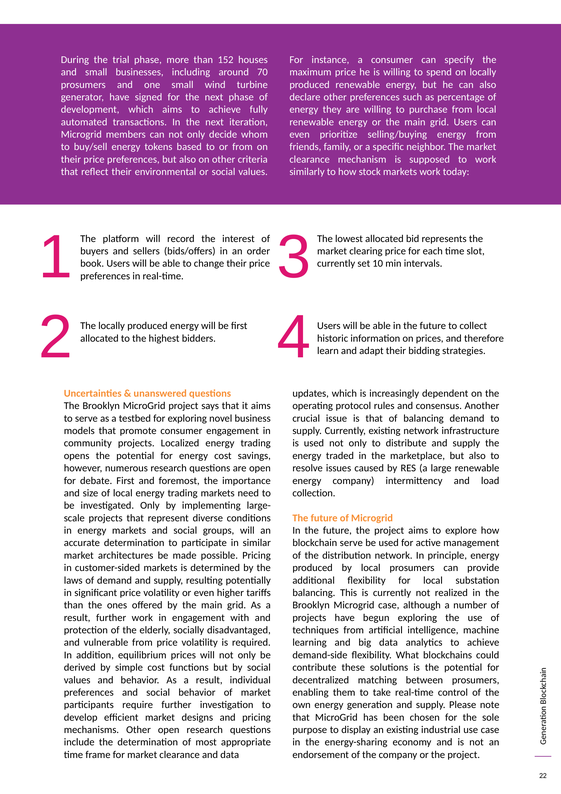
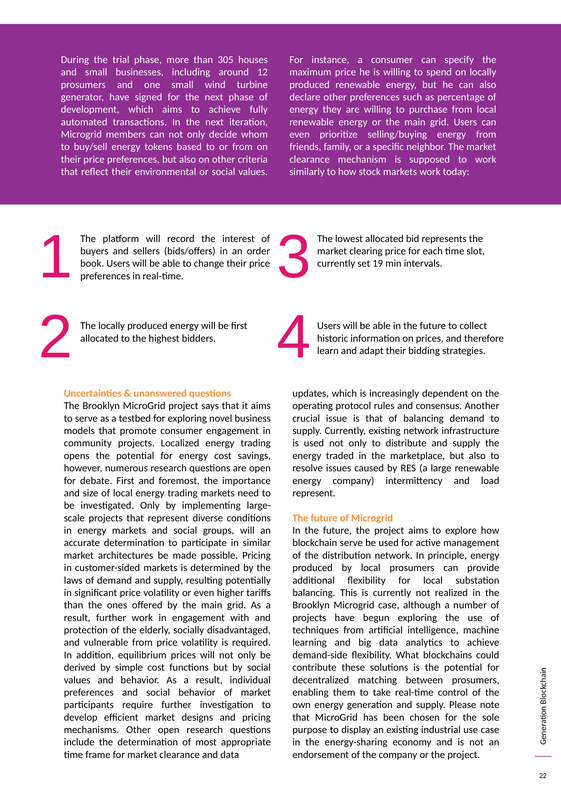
152: 152 -> 305
70: 70 -> 12
10: 10 -> 19
collection at (314, 493): collection -> represent
